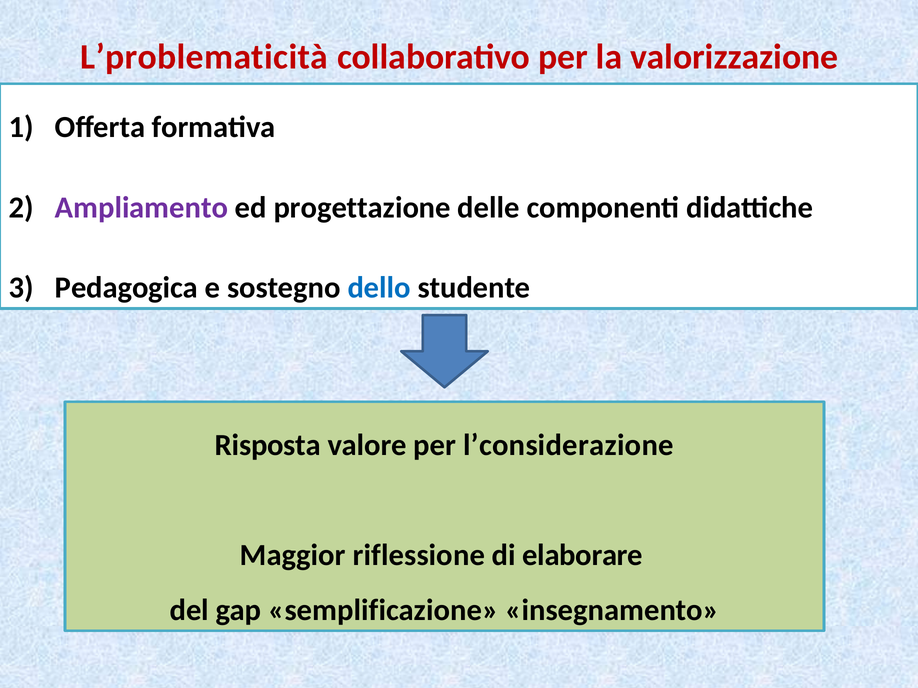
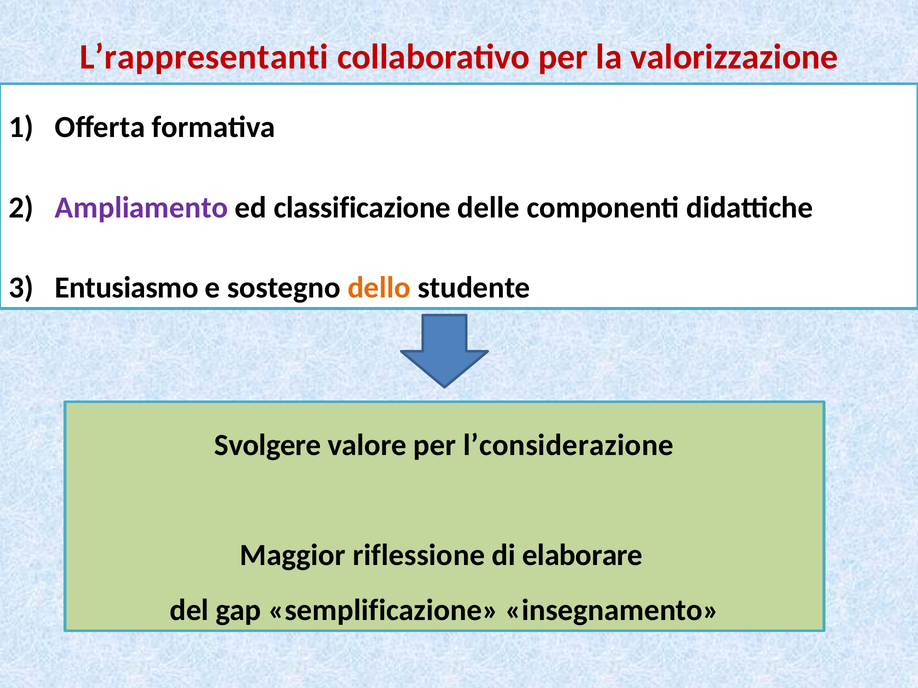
L’problematicità: L’problematicità -> L’rappresentanti
progettazione: progettazione -> classificazione
Pedagogica: Pedagogica -> Entusiasmo
dello colour: blue -> orange
Risposta: Risposta -> Svolgere
